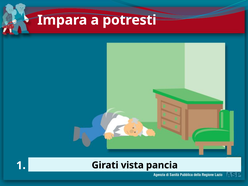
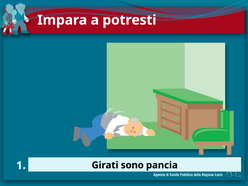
vista: vista -> sono
